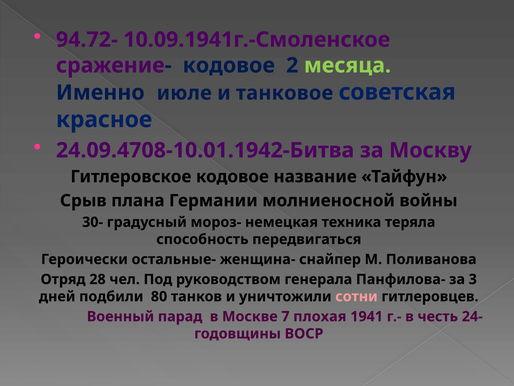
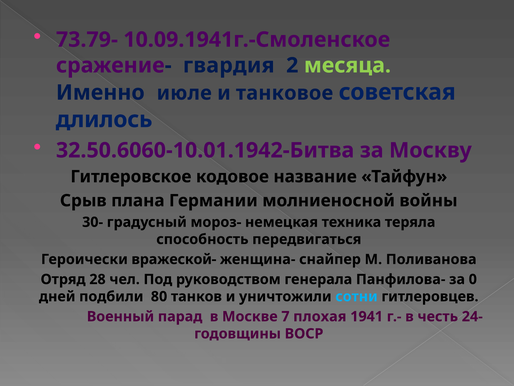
94.72-: 94.72- -> 73.79-
сражение- кодовое: кодовое -> гвардия
красное: красное -> длилось
24.09.4708-10.01.1942-Битва: 24.09.4708-10.01.1942-Битва -> 32.50.6060-10.01.1942-Битва
остальные-: остальные- -> вражеской-
3: 3 -> 0
сотни colour: pink -> light blue
